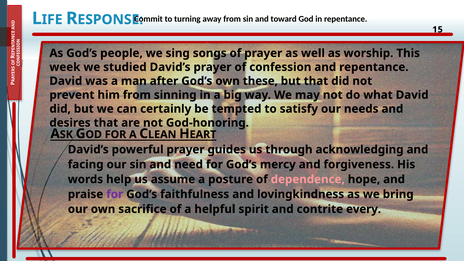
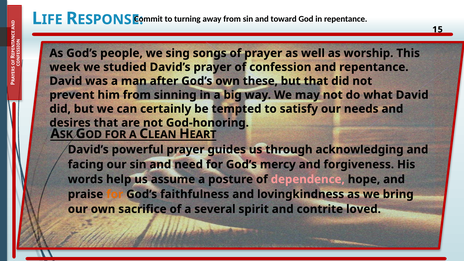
for at (115, 194) colour: purple -> orange
helpful: helpful -> several
every: every -> loved
